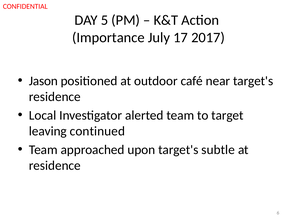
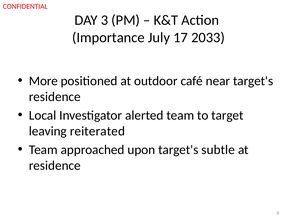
5: 5 -> 3
2017: 2017 -> 2033
Jason: Jason -> More
continued: continued -> reiterated
